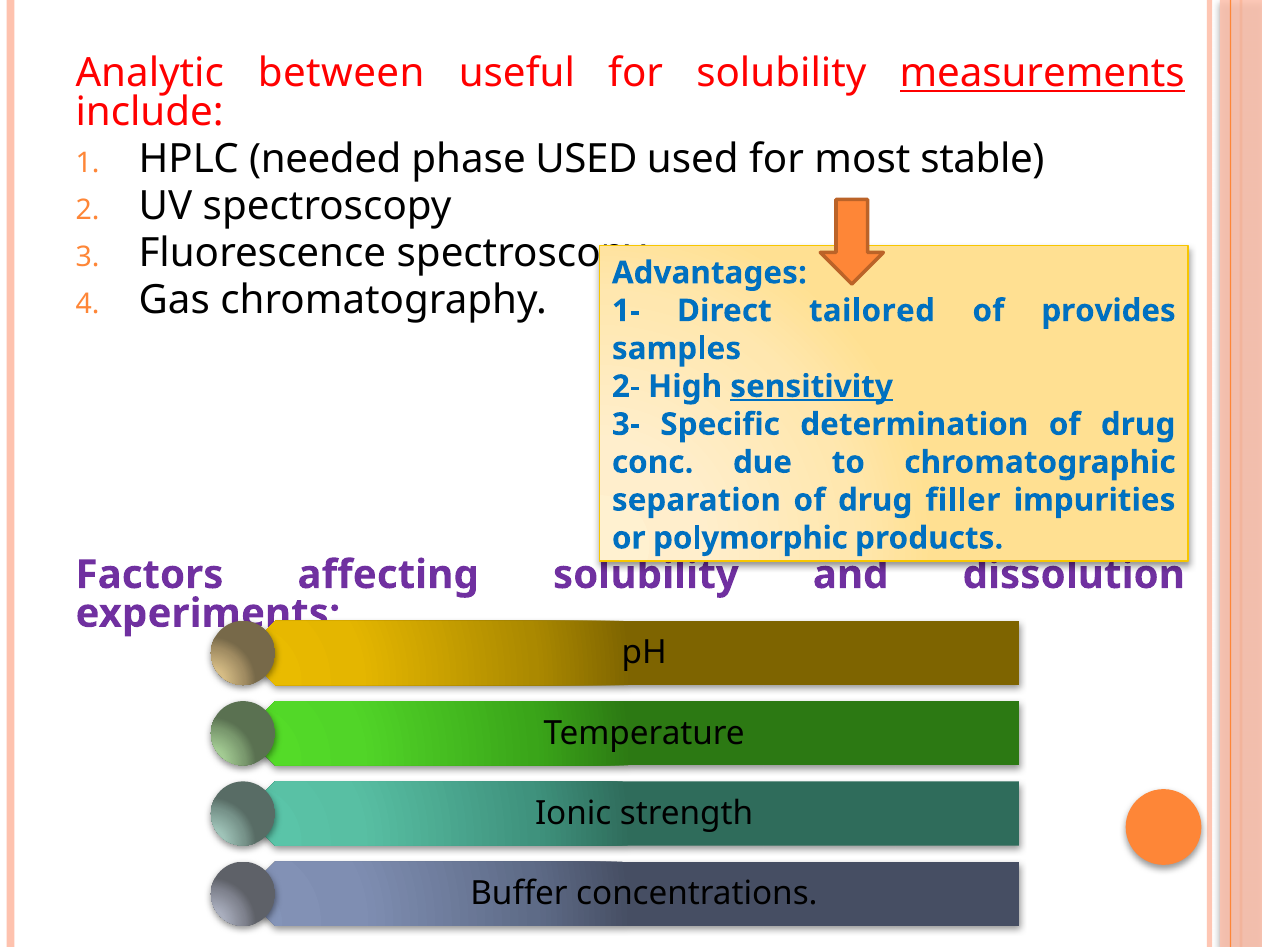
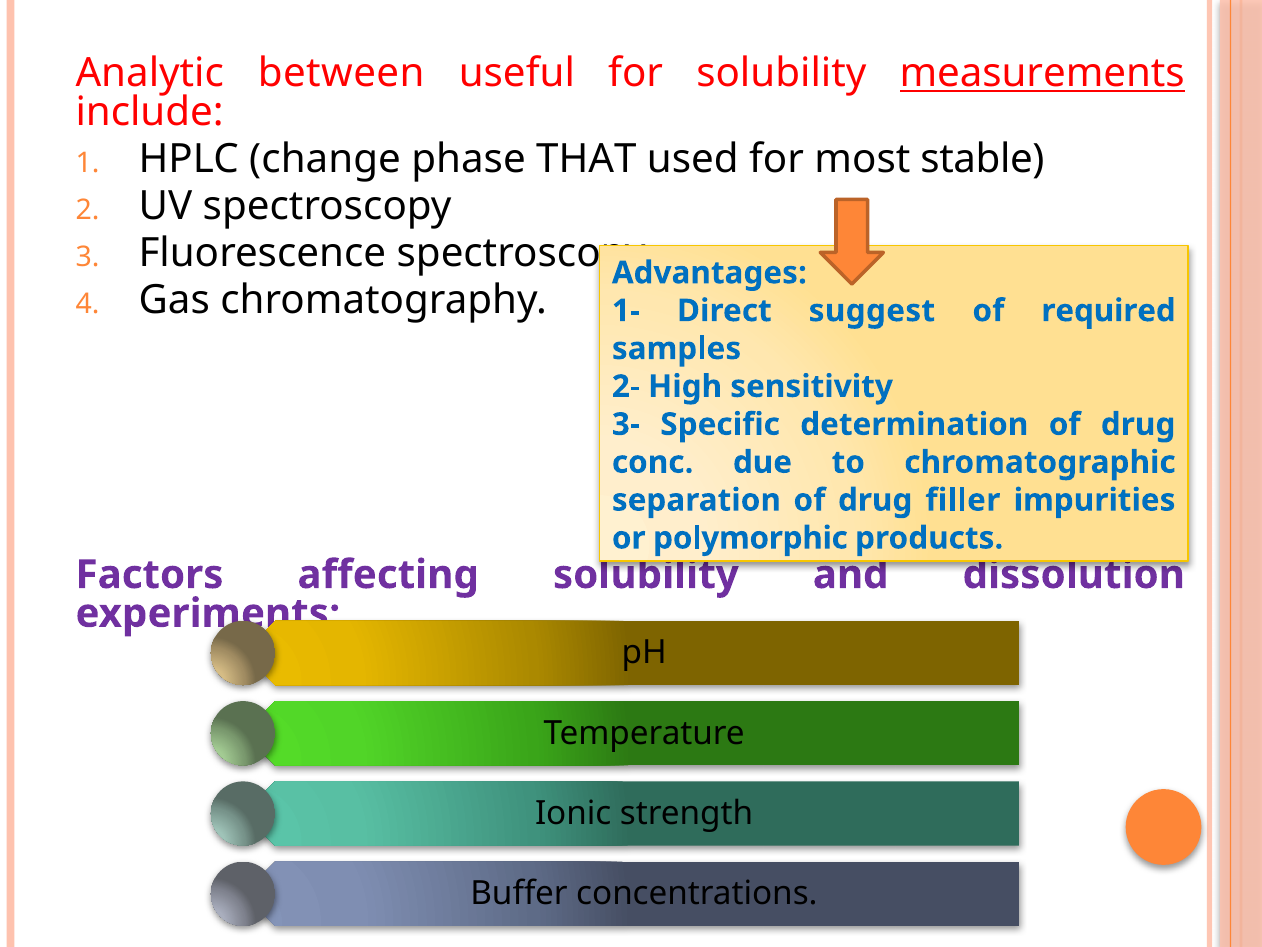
needed: needed -> change
phase USED: USED -> THAT
tailored: tailored -> suggest
provides: provides -> required
sensitivity underline: present -> none
